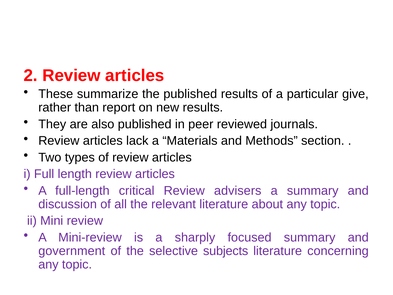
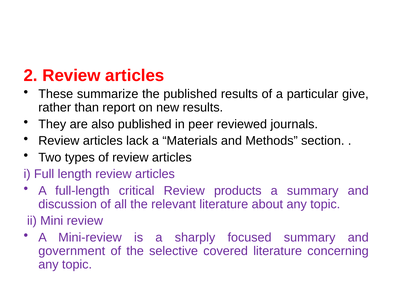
advisers: advisers -> products
subjects: subjects -> covered
